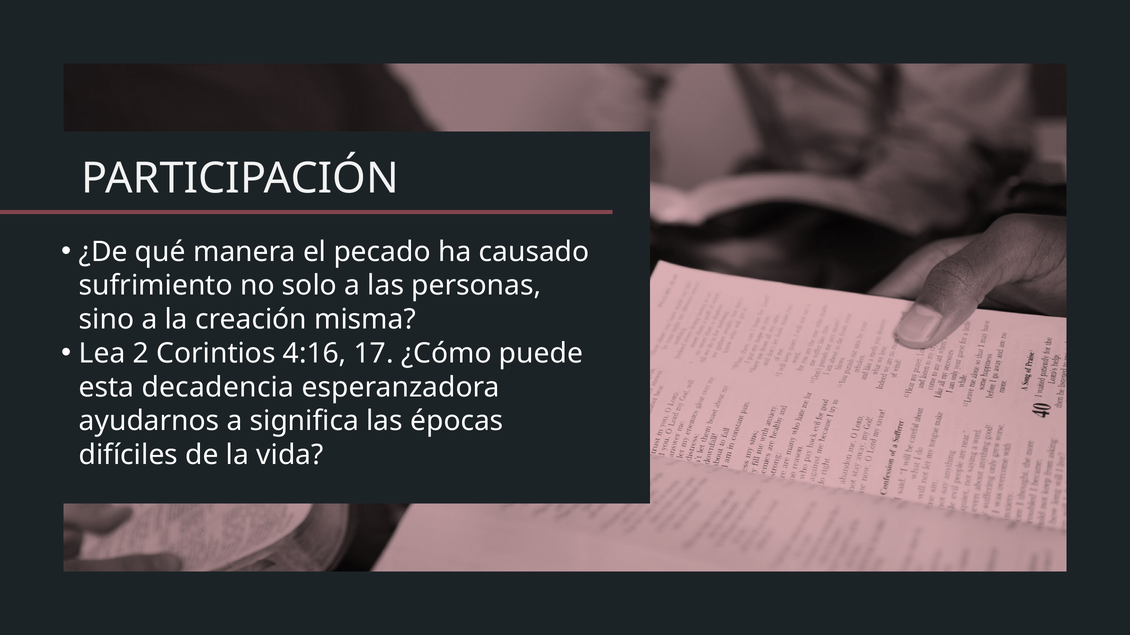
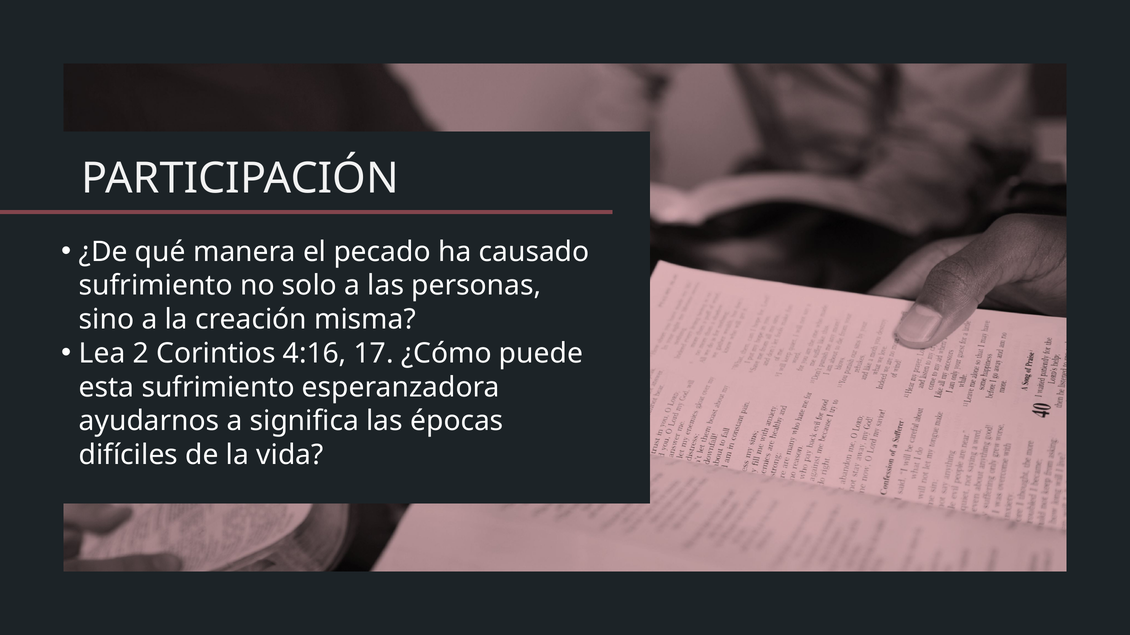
esta decadencia: decadencia -> sufrimiento
